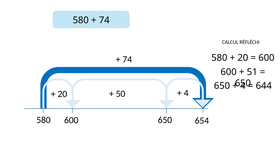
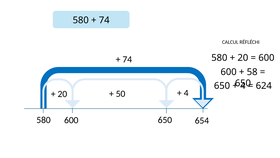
51: 51 -> 58
644: 644 -> 624
